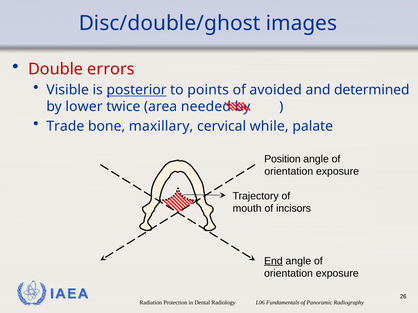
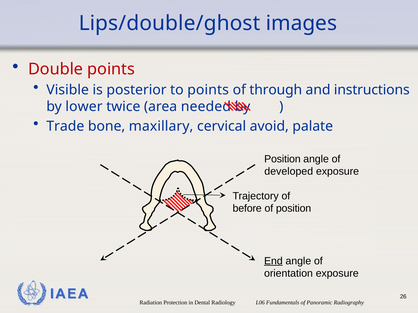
Disc/double/ghost: Disc/double/ghost -> Lips/double/ghost
Double errors: errors -> points
posterior underline: present -> none
avoided: avoided -> through
determined: determined -> instructions
while: while -> avoid
orientation at (289, 172): orientation -> developed
mouth: mouth -> before
of incisors: incisors -> position
